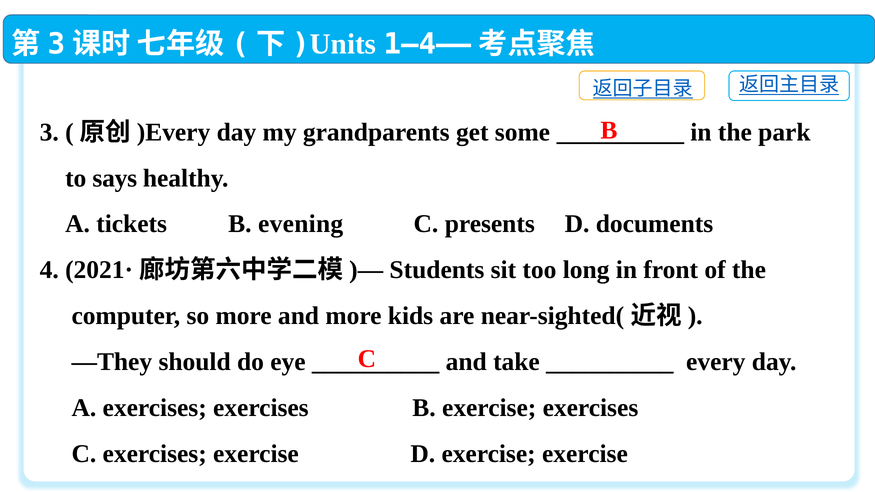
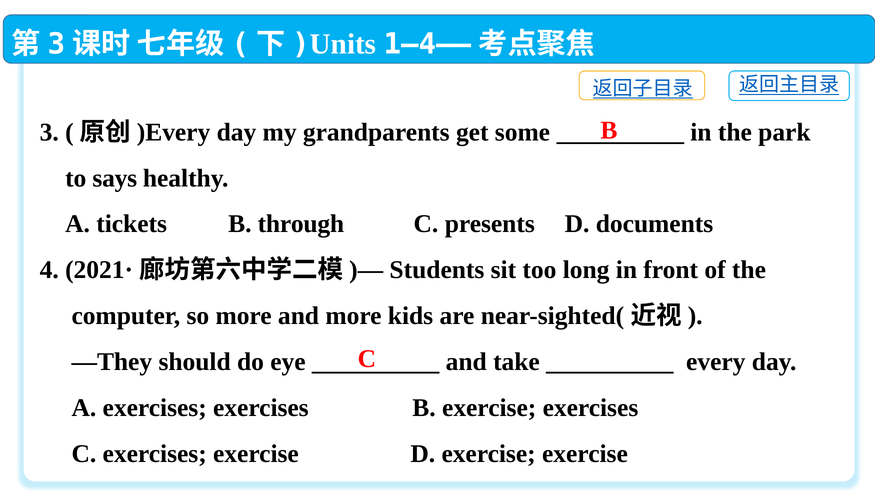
evening: evening -> through
